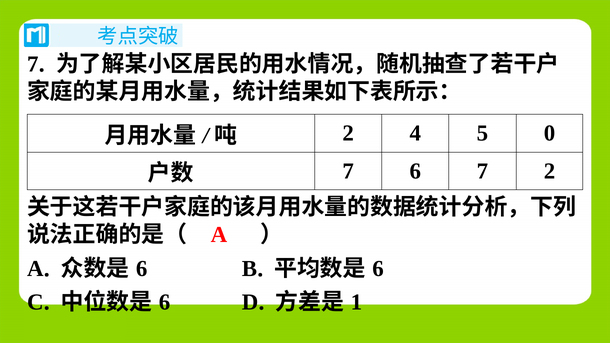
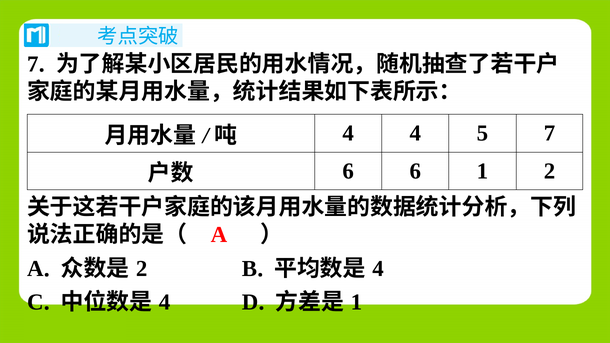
2 at (348, 133): 2 -> 4
5 0: 0 -> 7
7 at (348, 171): 7 -> 6
6 7: 7 -> 1
6 at (142, 269): 6 -> 2
6 at (378, 269): 6 -> 4
6 at (165, 302): 6 -> 4
